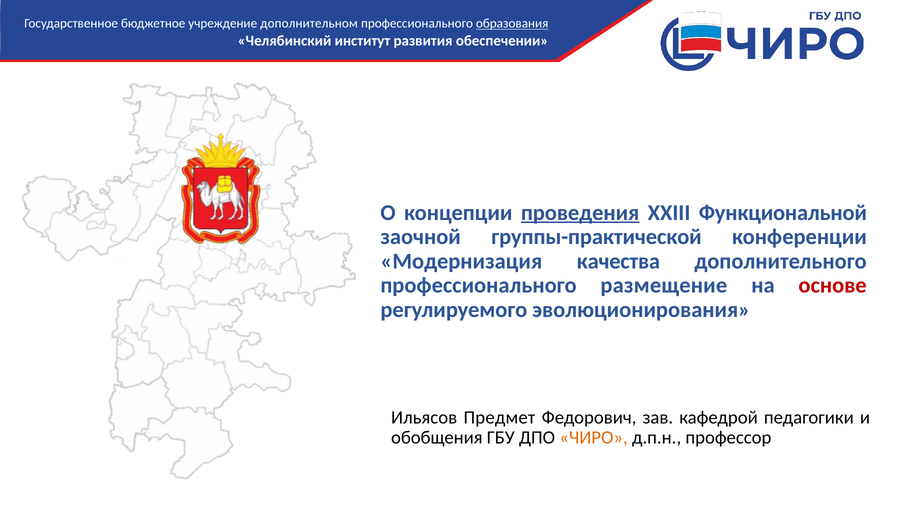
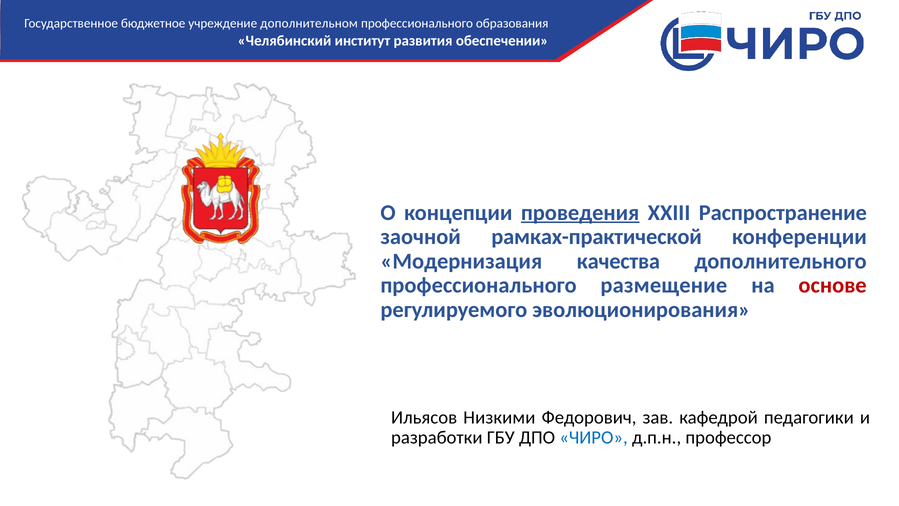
образования underline: present -> none
Функциональной: Функциональной -> Распространение
группы-практической: группы-практической -> рамках-практической
Предмет: Предмет -> Низкими
обобщения: обобщения -> разработки
ЧИРО colour: orange -> blue
